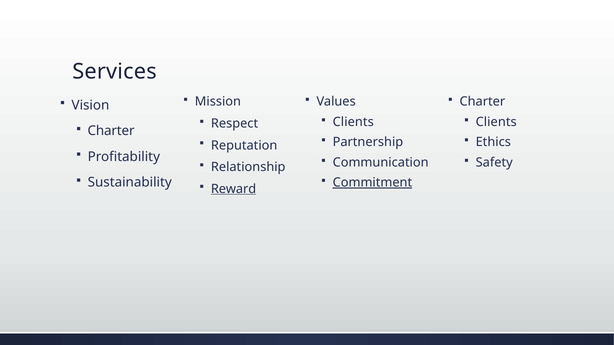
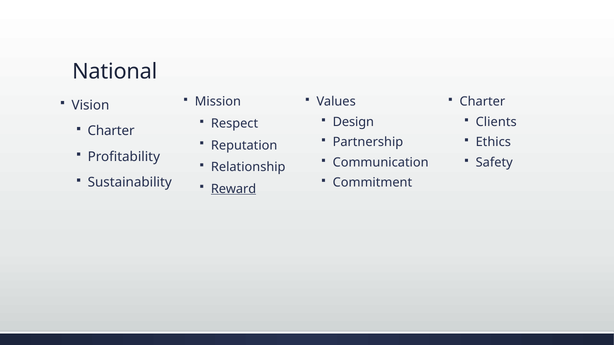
Services: Services -> National
Clients at (353, 122): Clients -> Design
Commitment underline: present -> none
